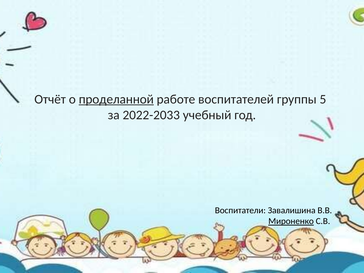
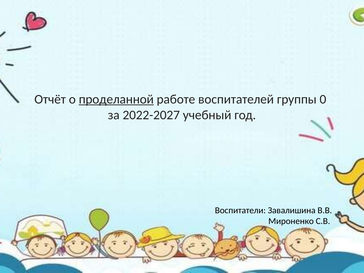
5: 5 -> 0
2022-2033: 2022-2033 -> 2022-2027
Мироненко underline: present -> none
